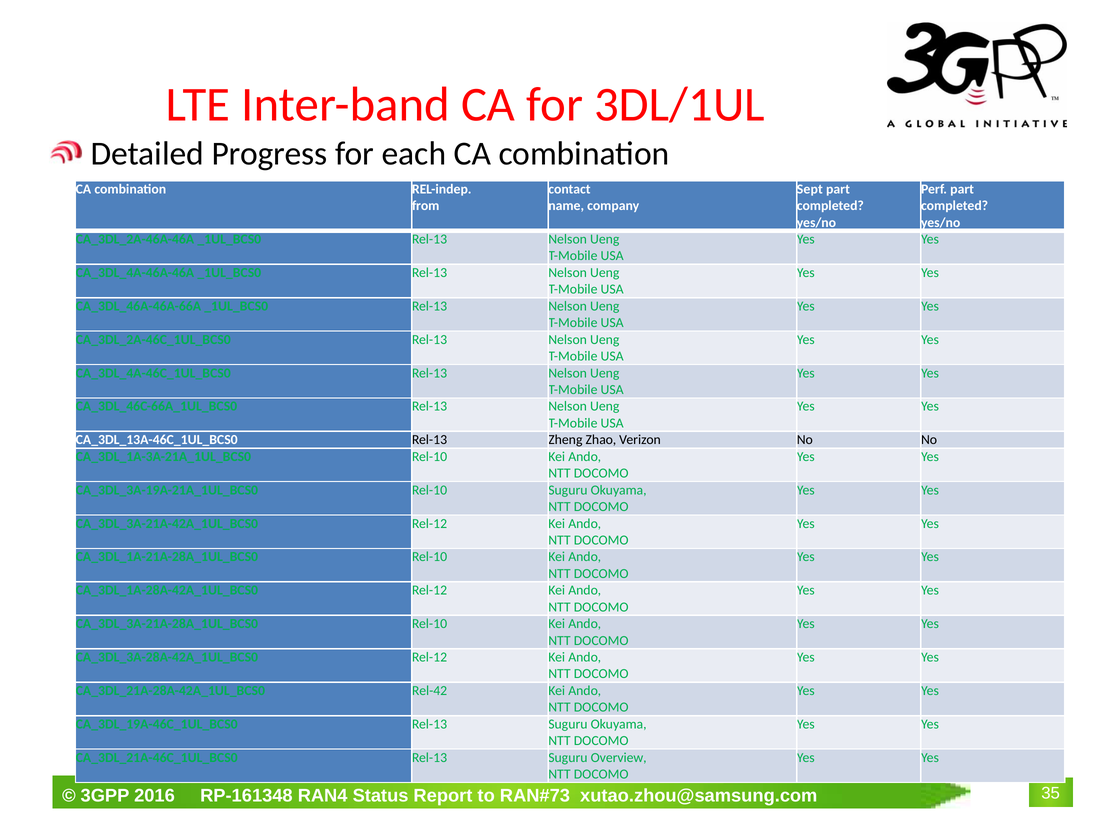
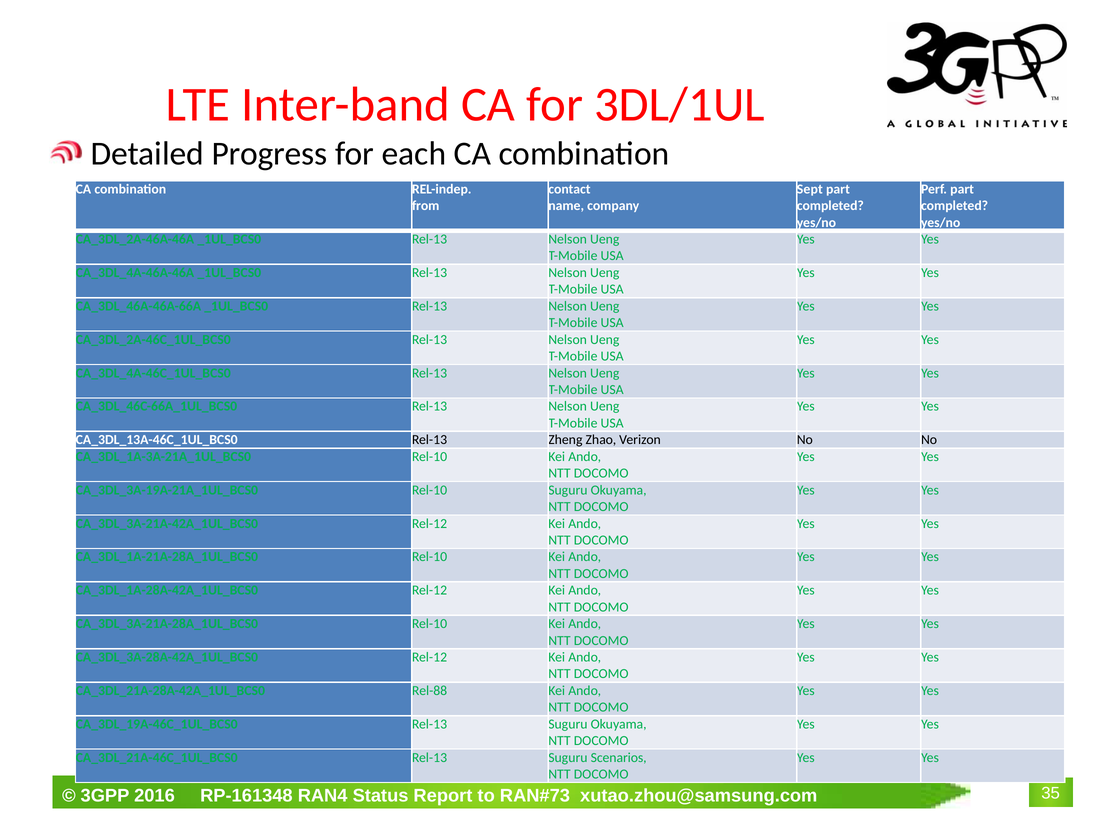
Rel-42: Rel-42 -> Rel-88
Overview: Overview -> Scenarios
